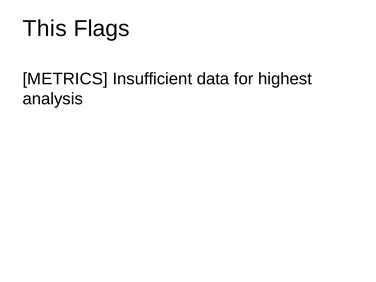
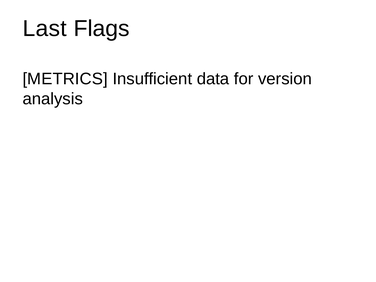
This: This -> Last
highest: highest -> version
